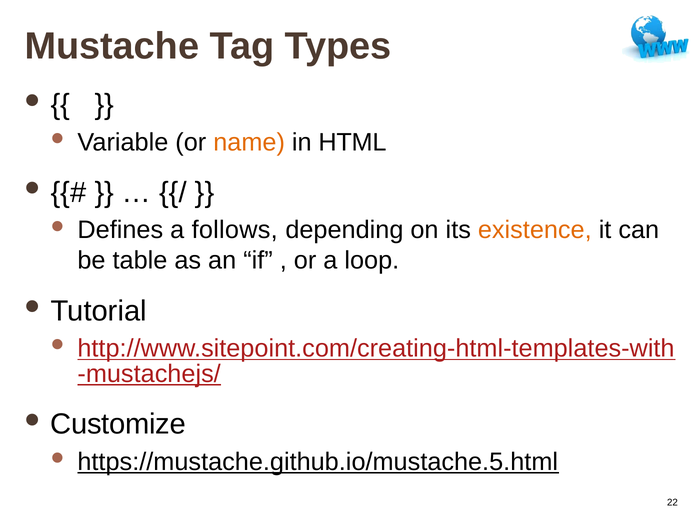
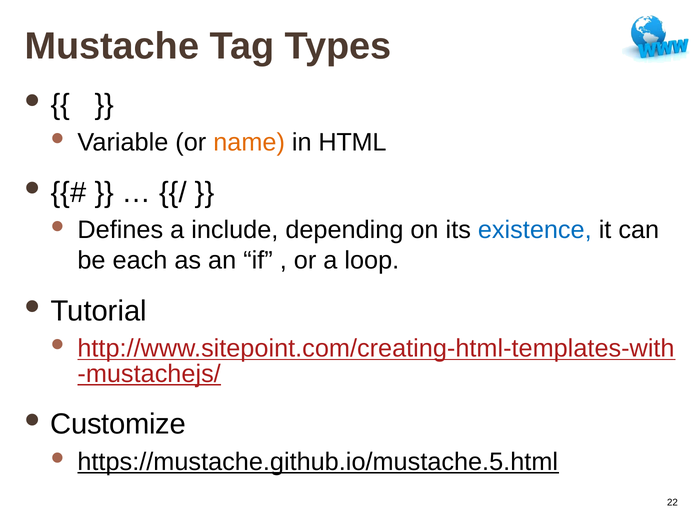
follows: follows -> include
existence colour: orange -> blue
table: table -> each
